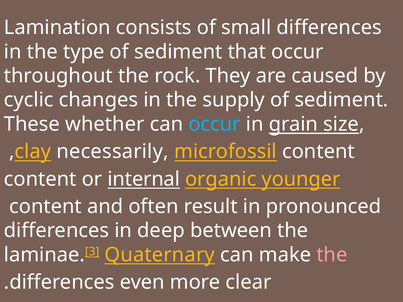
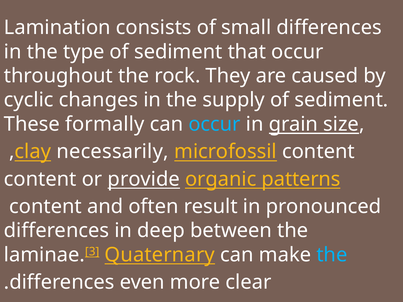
whether: whether -> formally
internal: internal -> provide
younger: younger -> patterns
the at (332, 255) colour: pink -> light blue
